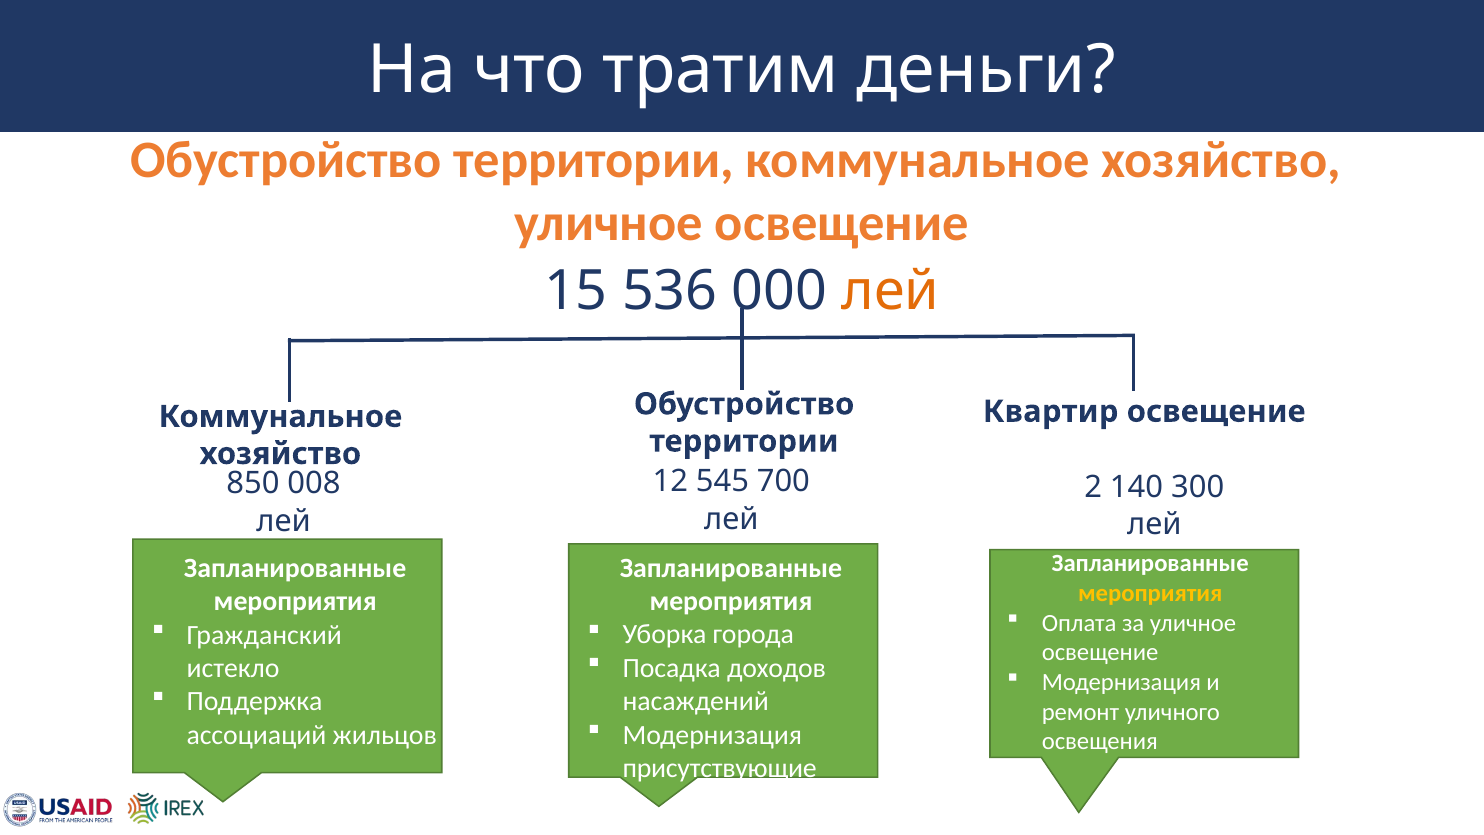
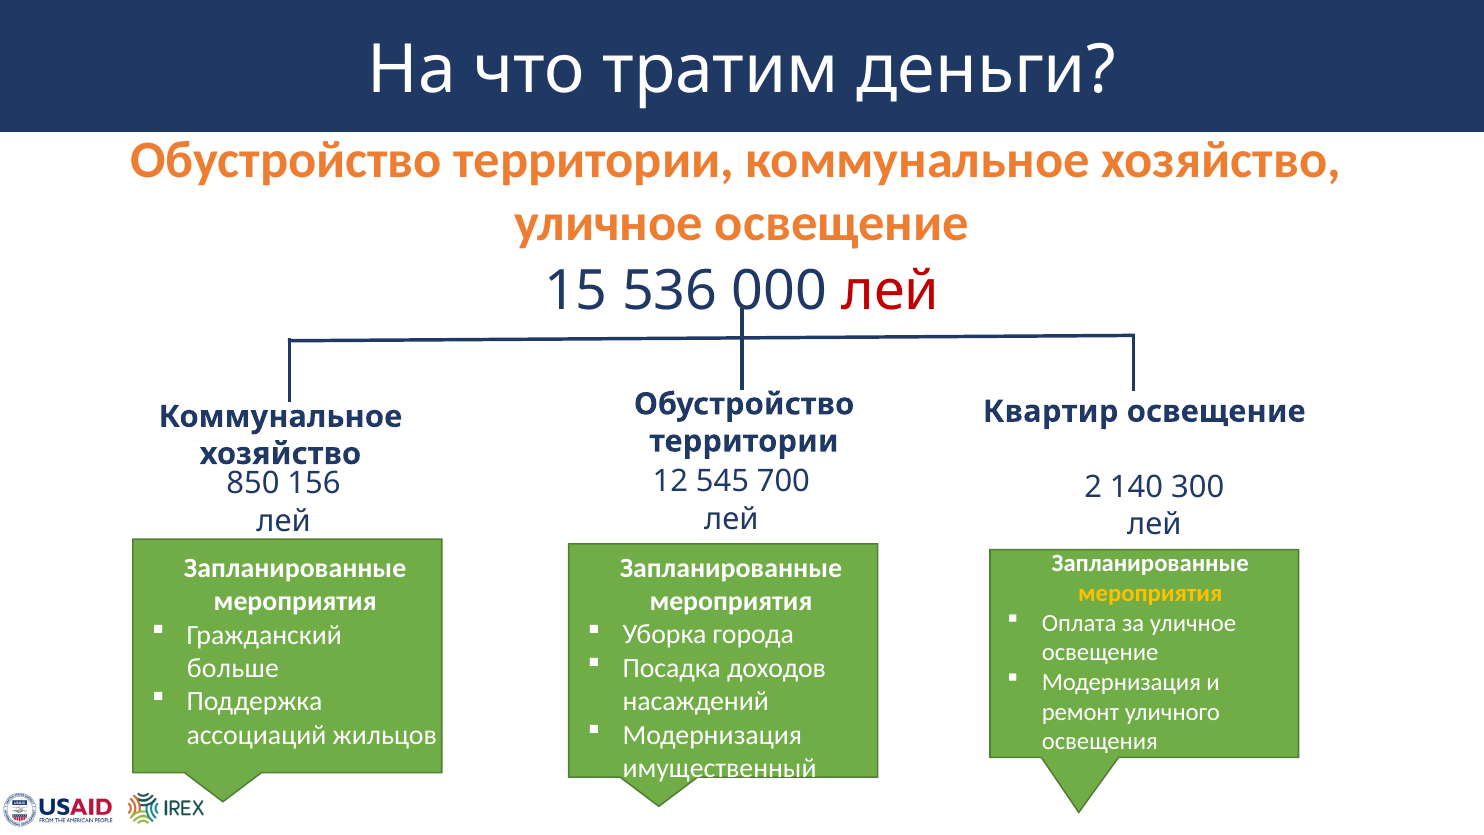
лей at (891, 291) colour: orange -> red
008: 008 -> 156
истекло: истекло -> больше
присутствующие: присутствующие -> имущественный
